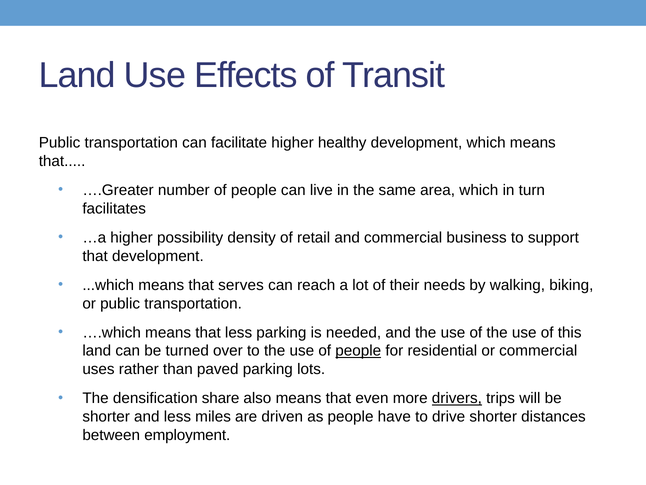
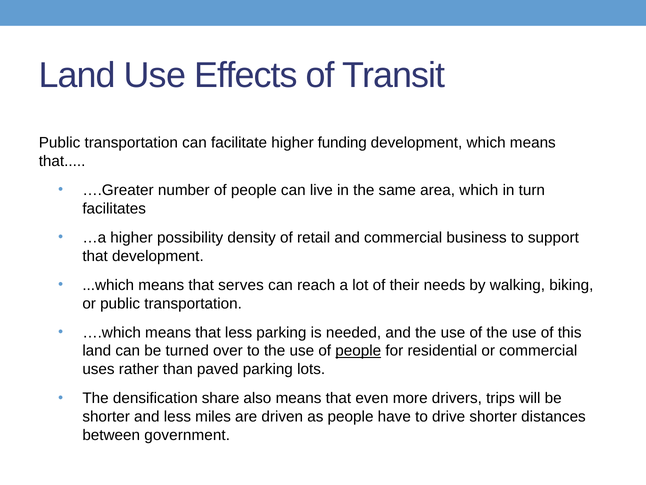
healthy: healthy -> funding
drivers underline: present -> none
employment: employment -> government
